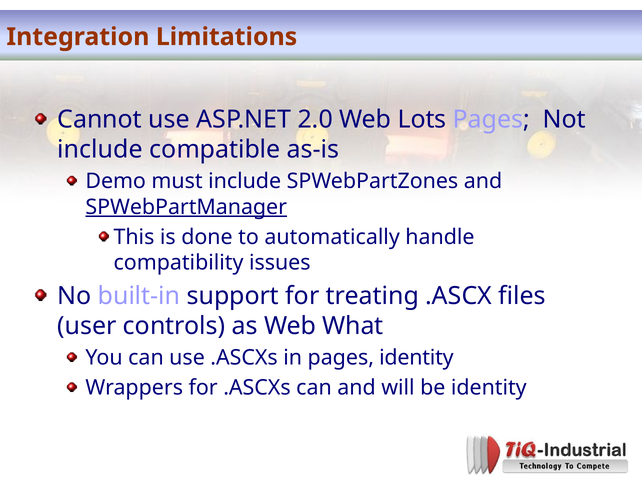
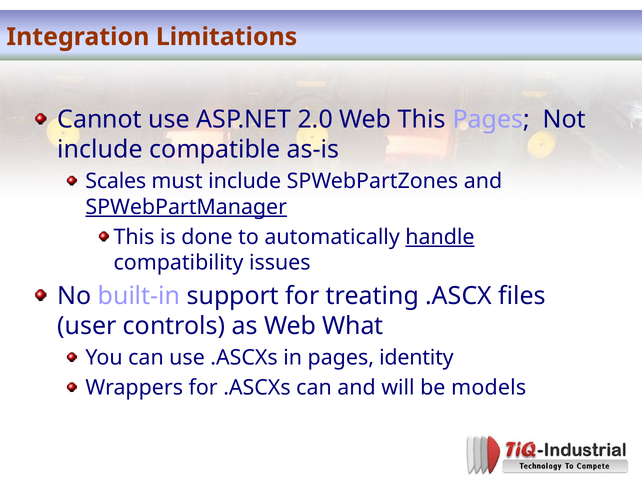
Web Lots: Lots -> This
Demo: Demo -> Scales
handle underline: none -> present
be identity: identity -> models
